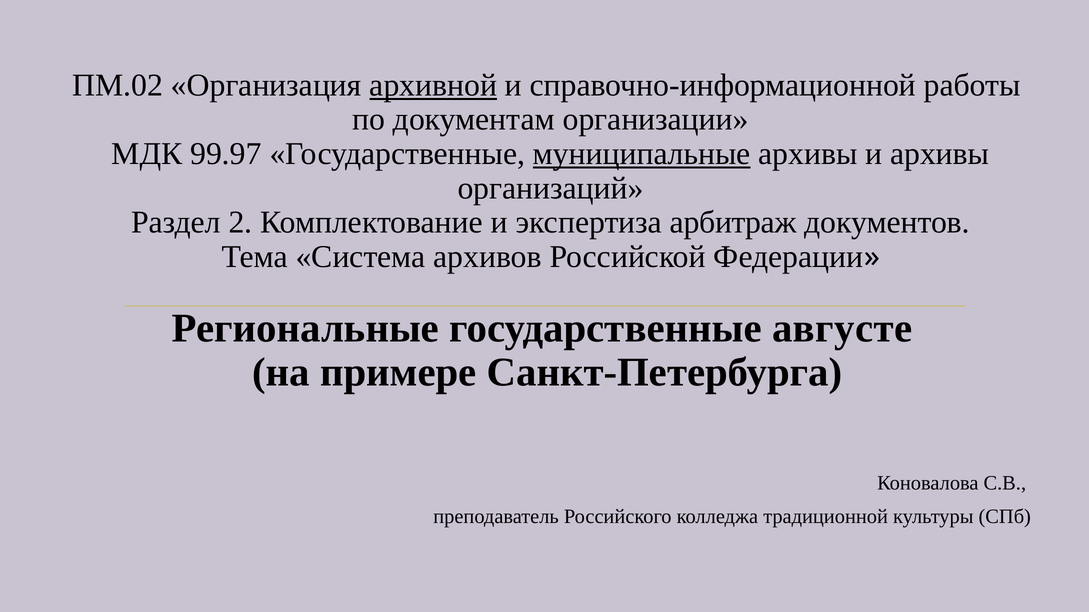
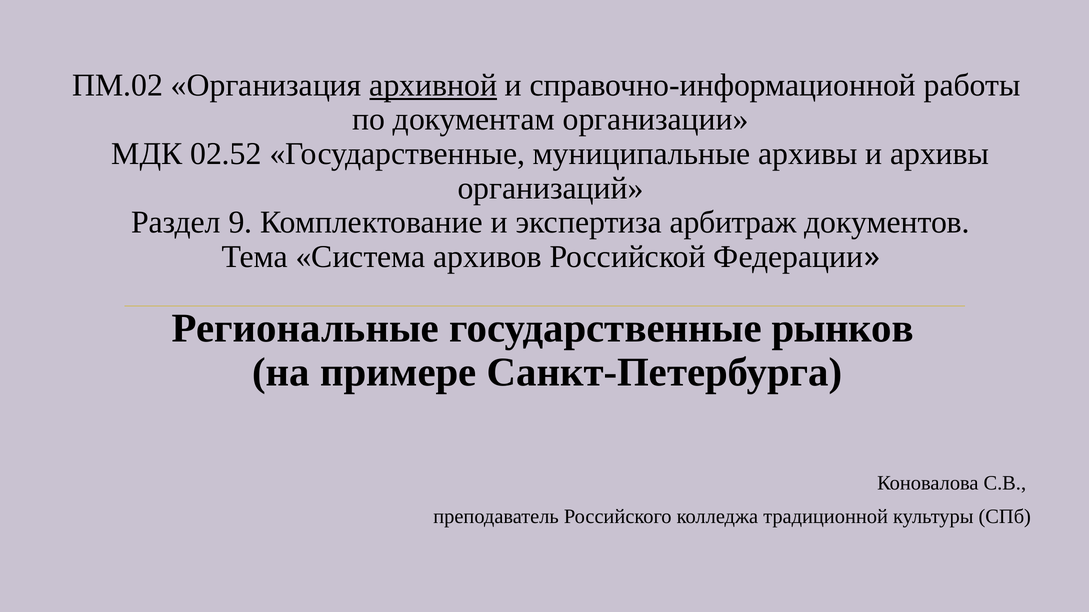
99.97: 99.97 -> 02.52
муниципальные underline: present -> none
2: 2 -> 9
августе: августе -> рынков
